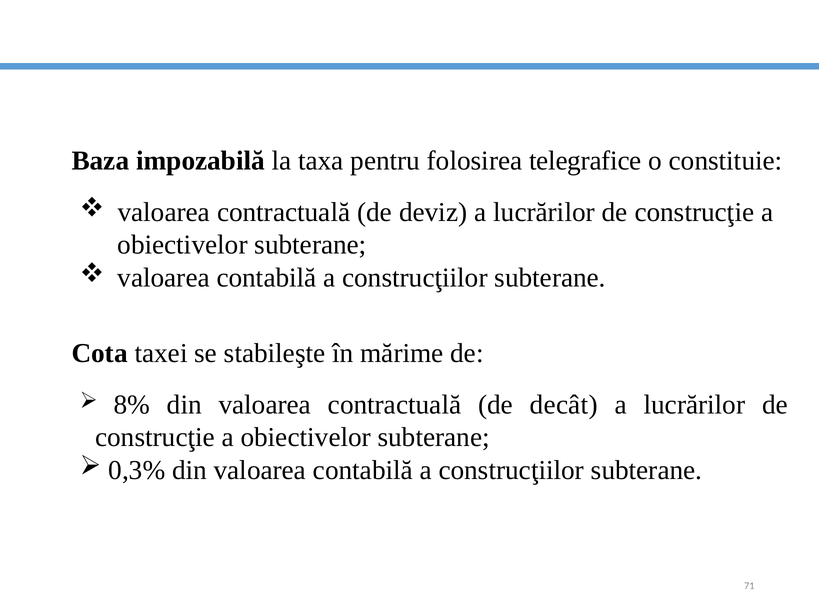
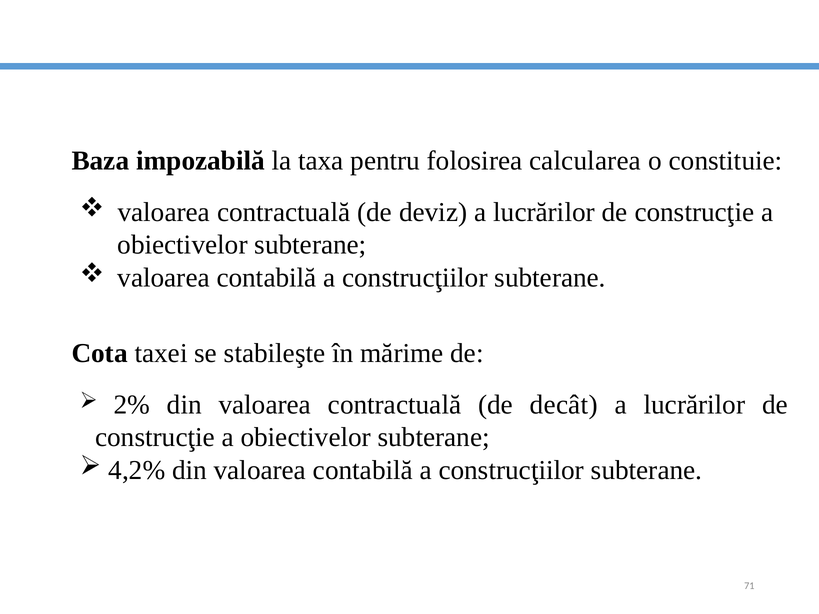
telegrafice: telegrafice -> calcularea
8%: 8% -> 2%
0,3%: 0,3% -> 4,2%
